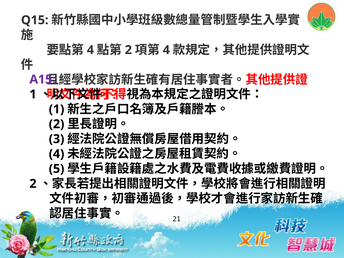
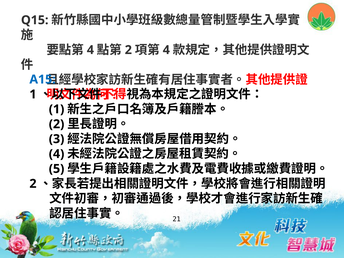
A15 colour: purple -> blue
